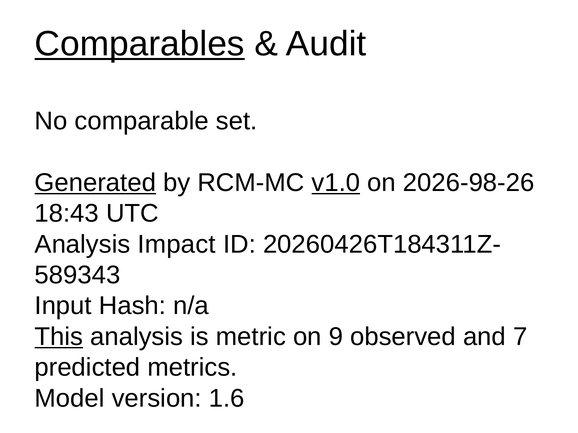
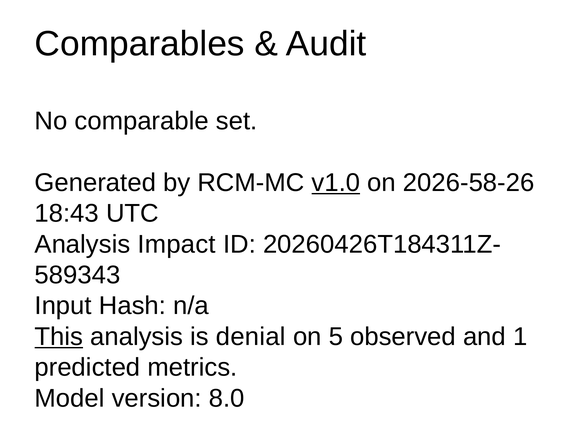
Comparables underline: present -> none
Generated underline: present -> none
2026-98-26: 2026-98-26 -> 2026-58-26
metric: metric -> denial
9: 9 -> 5
7: 7 -> 1
1.6: 1.6 -> 8.0
